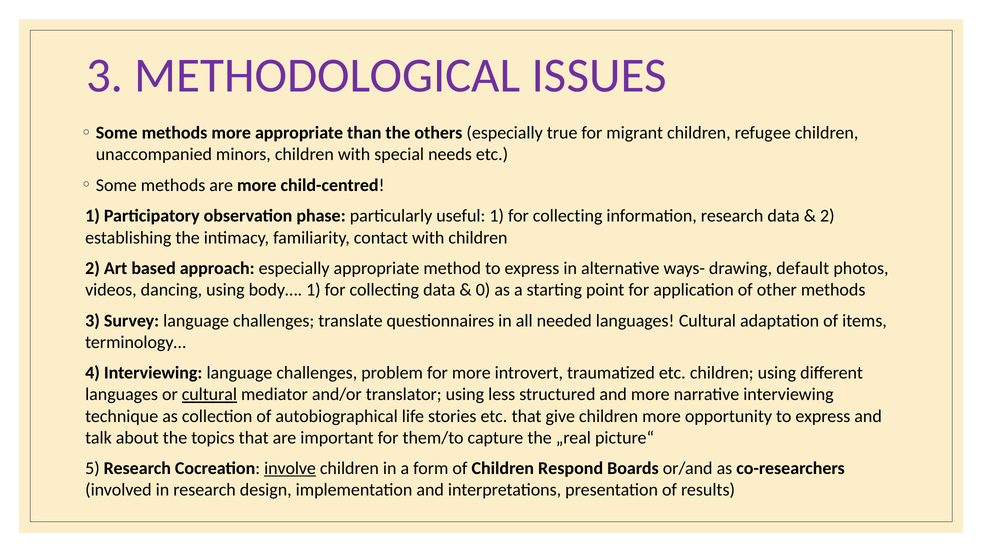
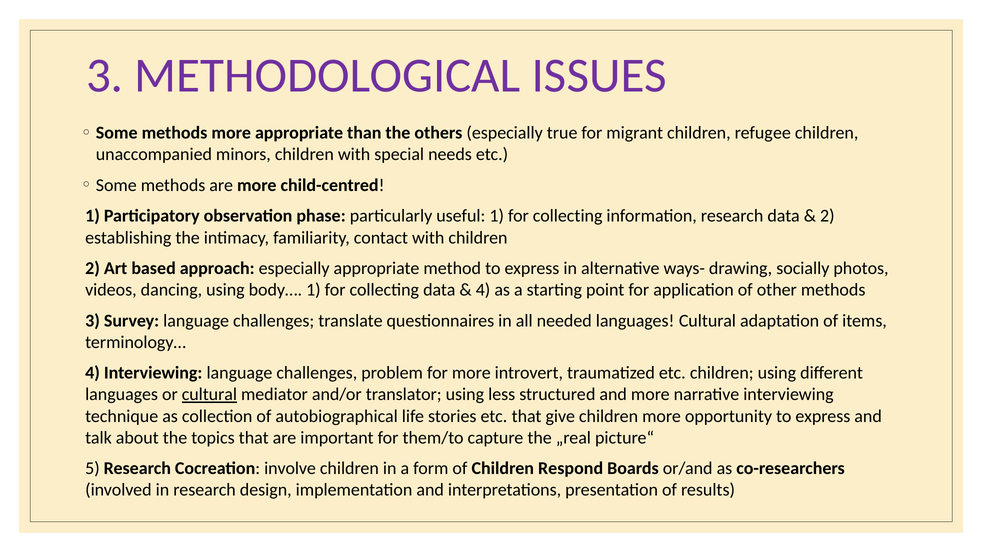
default: default -> socially
0 at (483, 290): 0 -> 4
involve underline: present -> none
